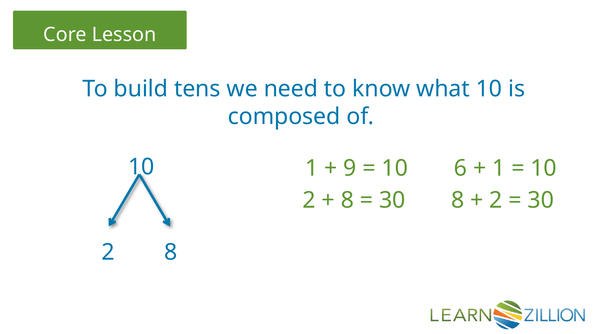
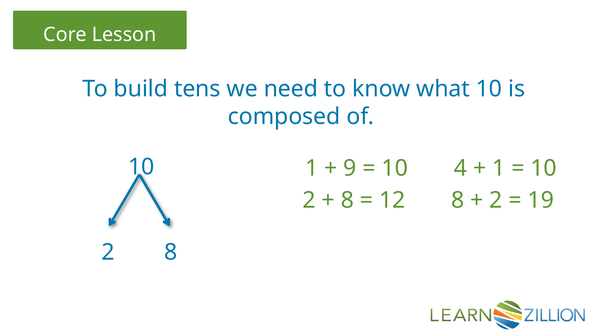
6: 6 -> 4
30 at (392, 200): 30 -> 12
30 at (541, 200): 30 -> 19
